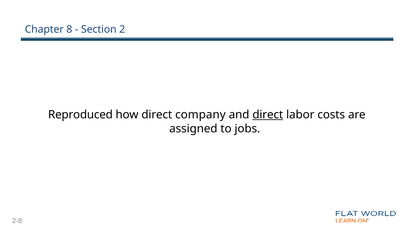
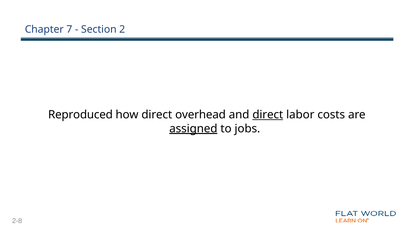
8: 8 -> 7
company: company -> overhead
assigned underline: none -> present
